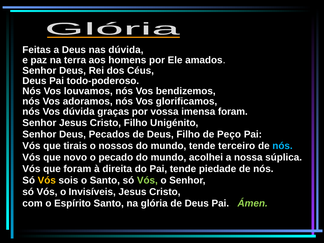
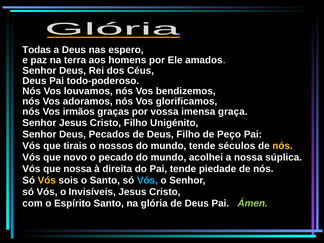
Feitas: Feitas -> Todas
nas dúvida: dúvida -> espero
Vos dúvida: dúvida -> irmãos
imensa foram: foram -> graça
terceiro: terceiro -> séculos
nós at (282, 146) colour: light blue -> yellow
que foram: foram -> nossa
Vós at (147, 180) colour: light green -> light blue
